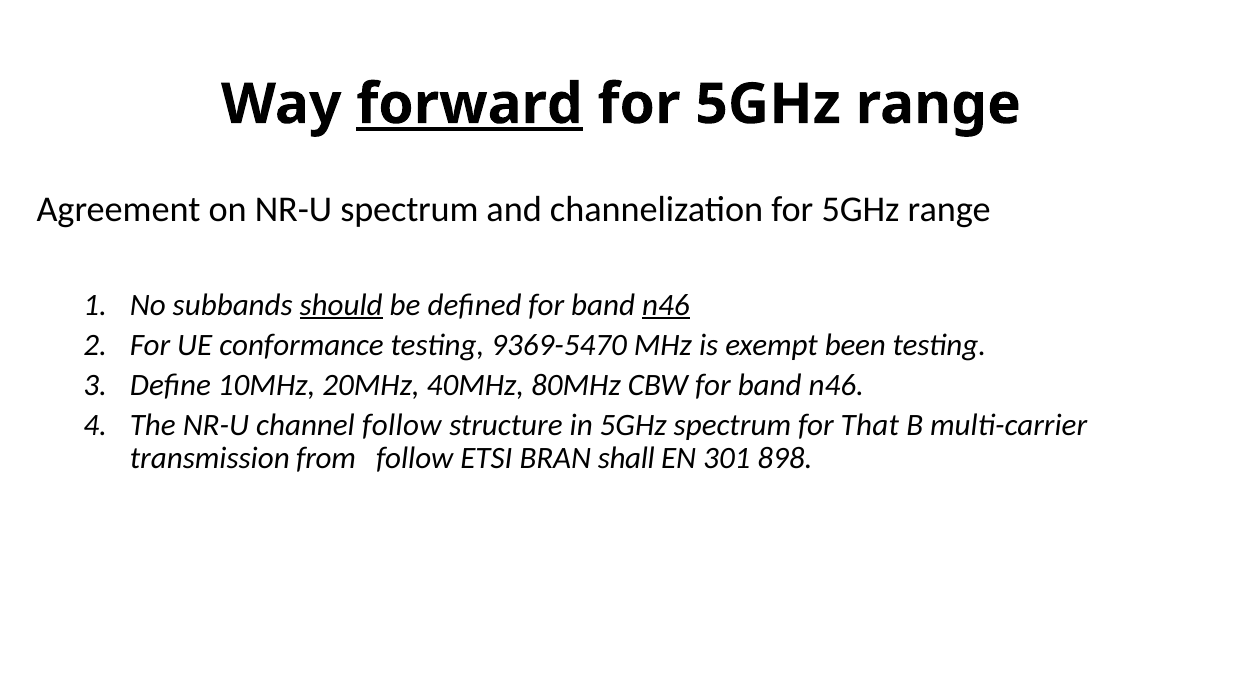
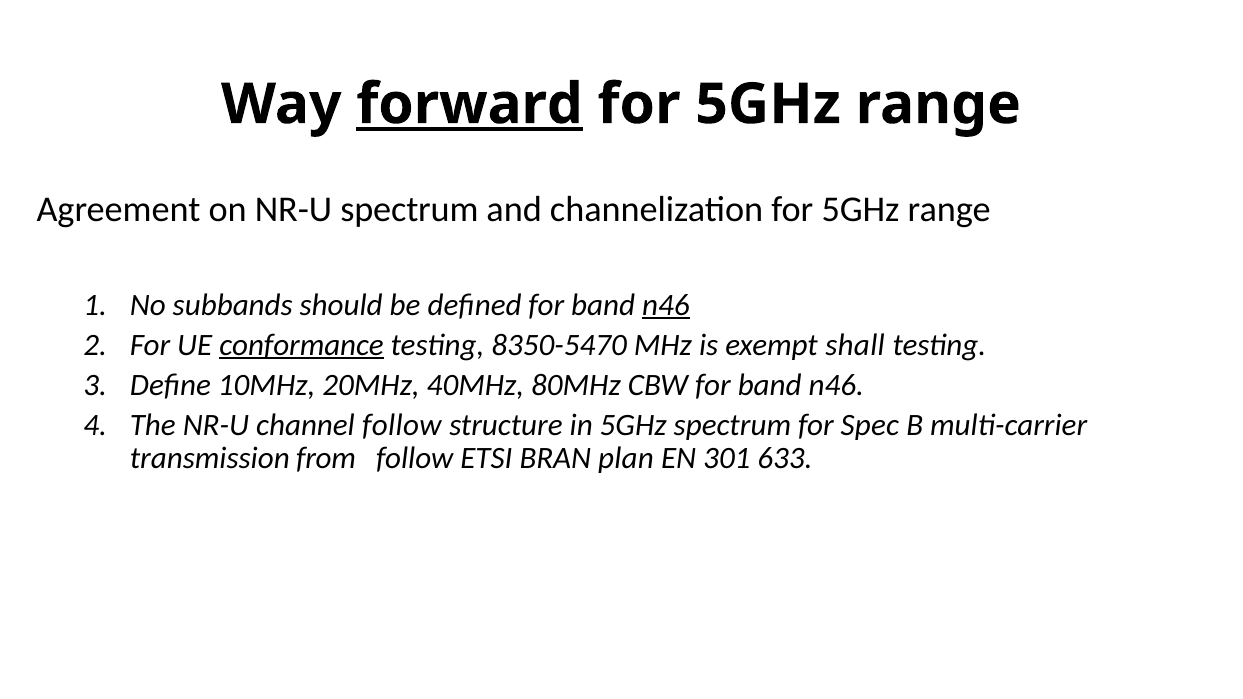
should underline: present -> none
conformance underline: none -> present
9369-5470: 9369-5470 -> 8350-5470
been: been -> shall
That: That -> Spec
shall: shall -> plan
898: 898 -> 633
